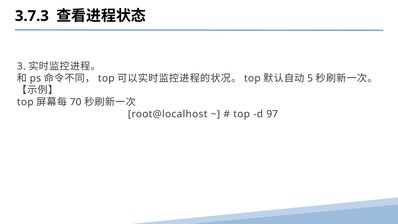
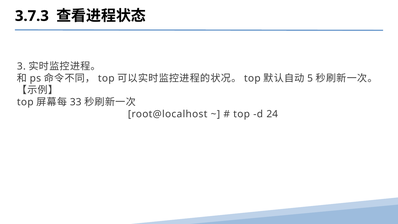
70: 70 -> 33
97: 97 -> 24
